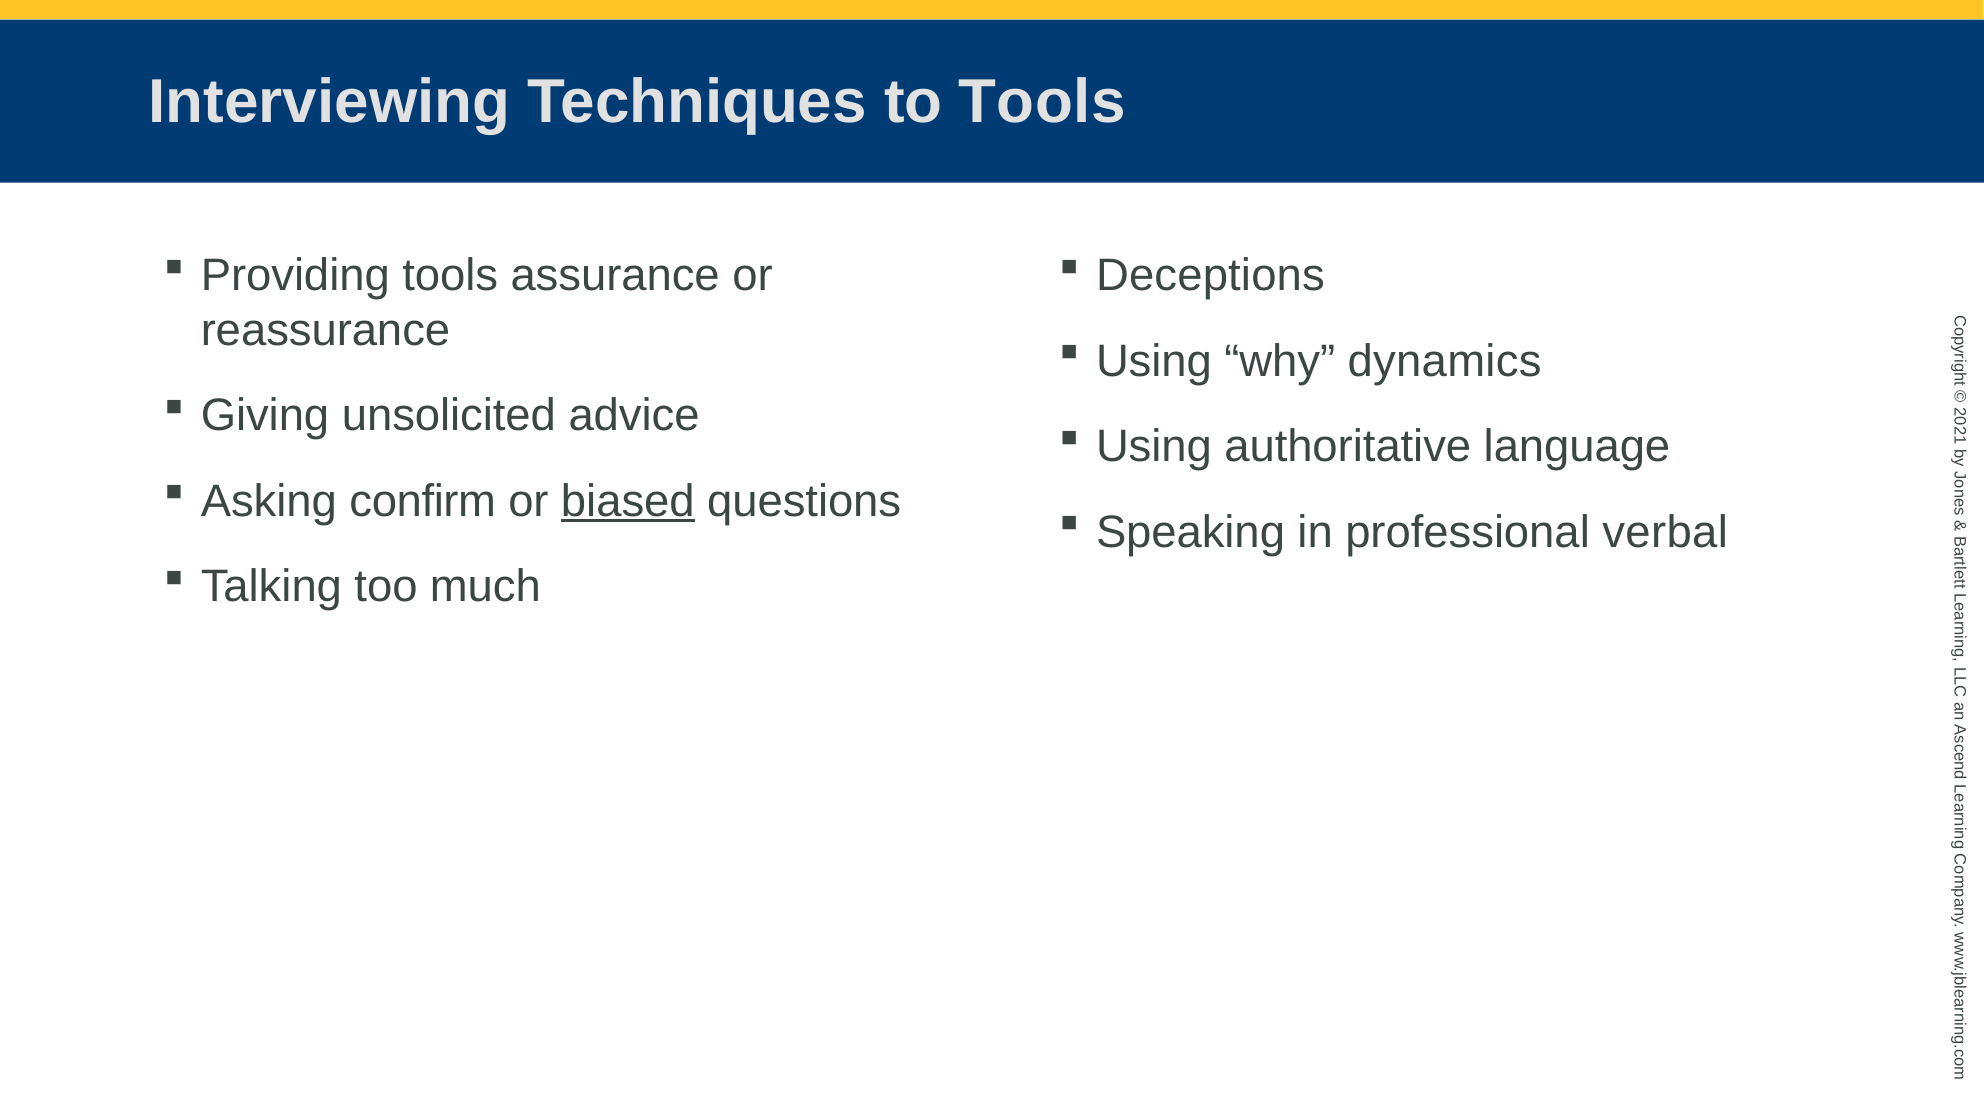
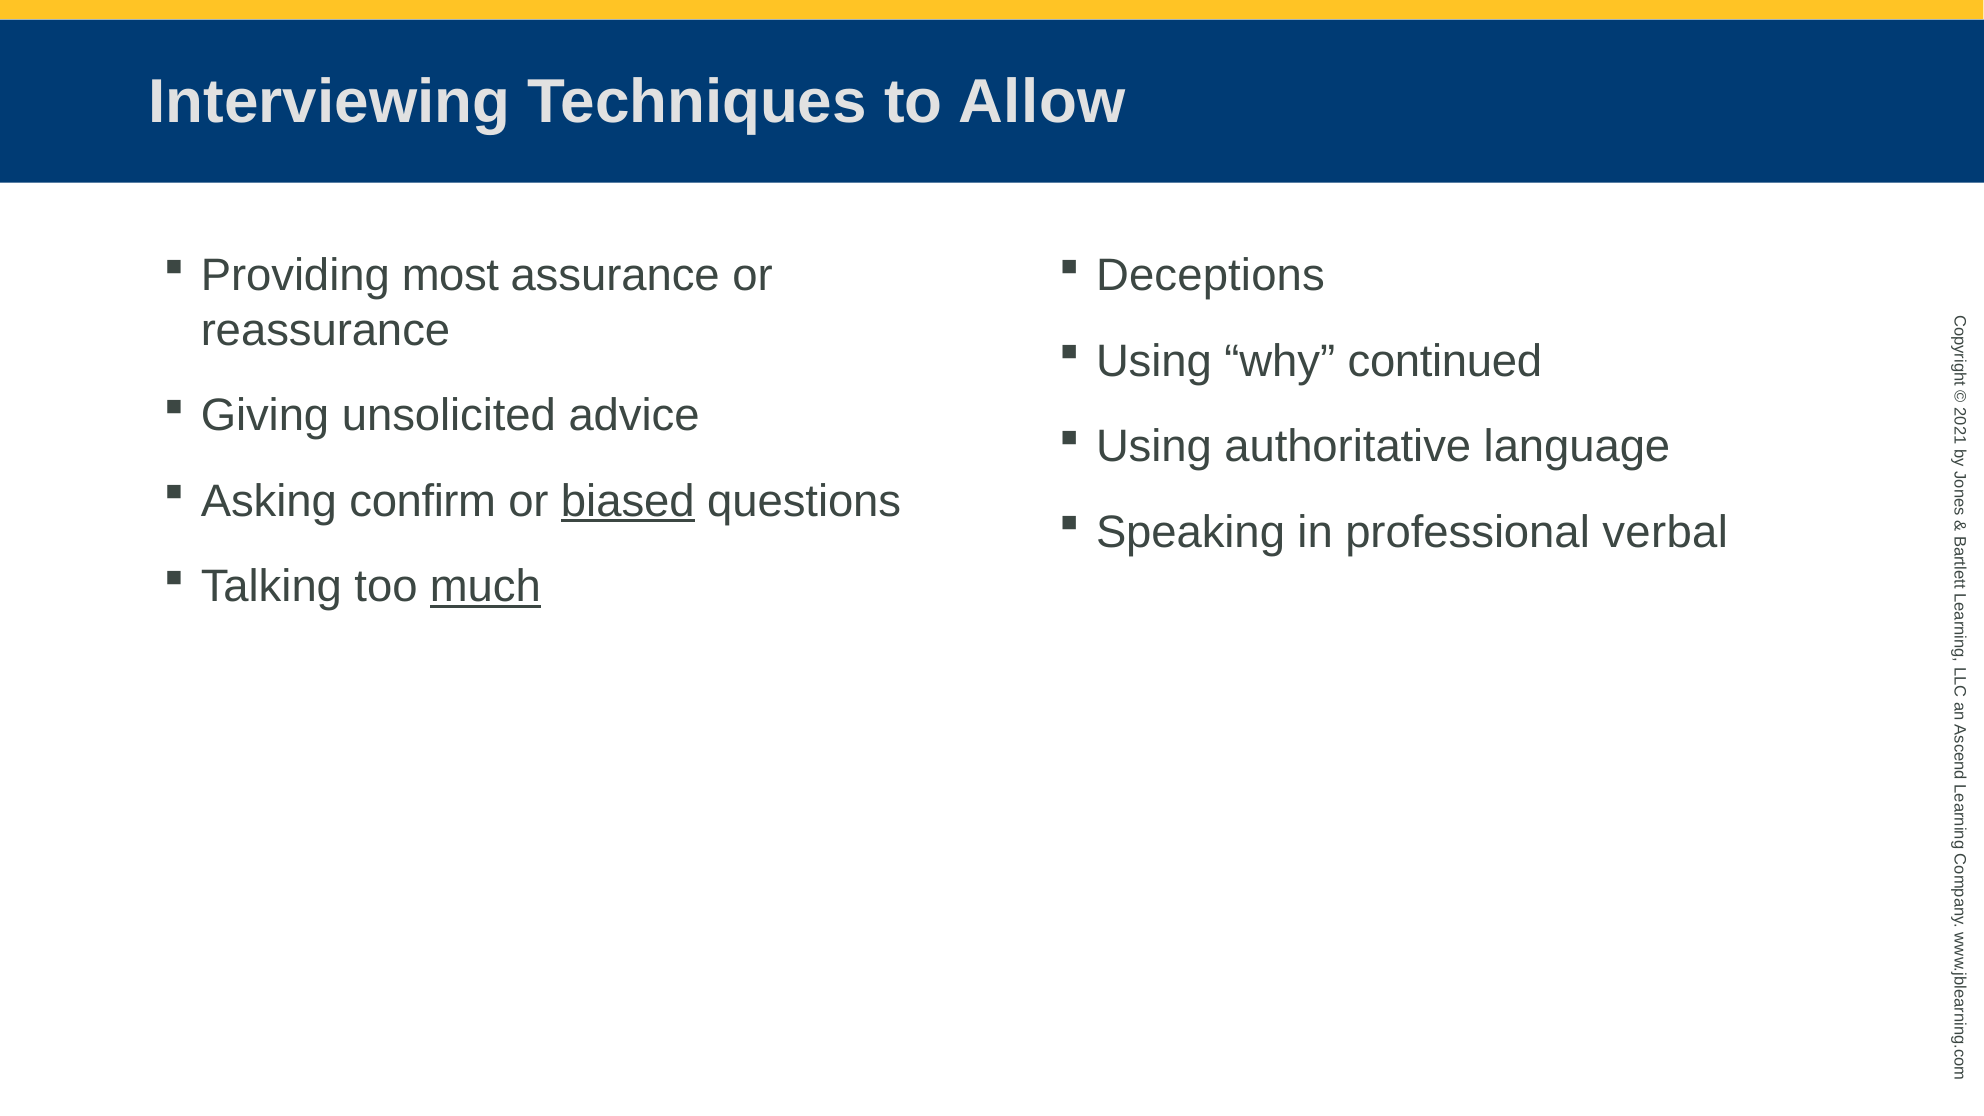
to Tools: Tools -> Allow
Providing tools: tools -> most
dynamics: dynamics -> continued
much underline: none -> present
